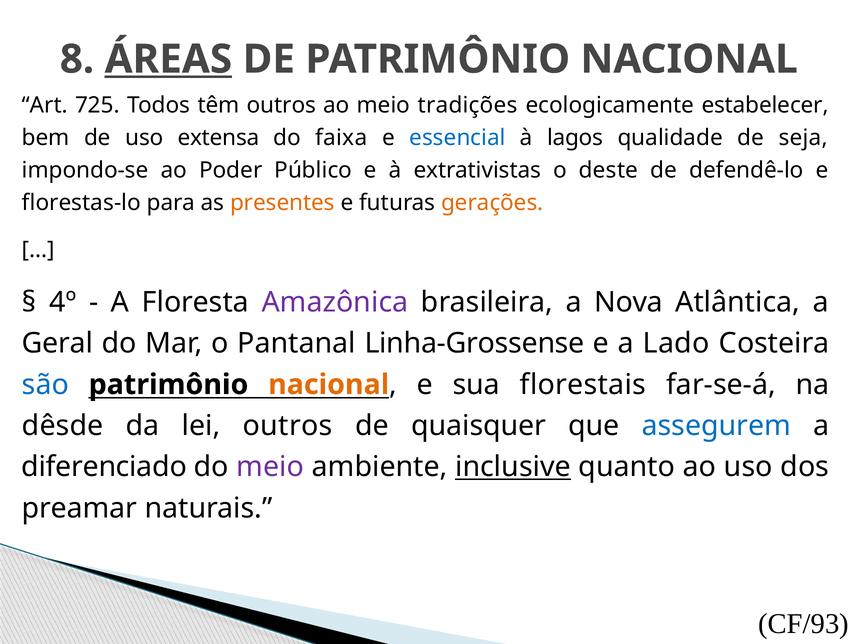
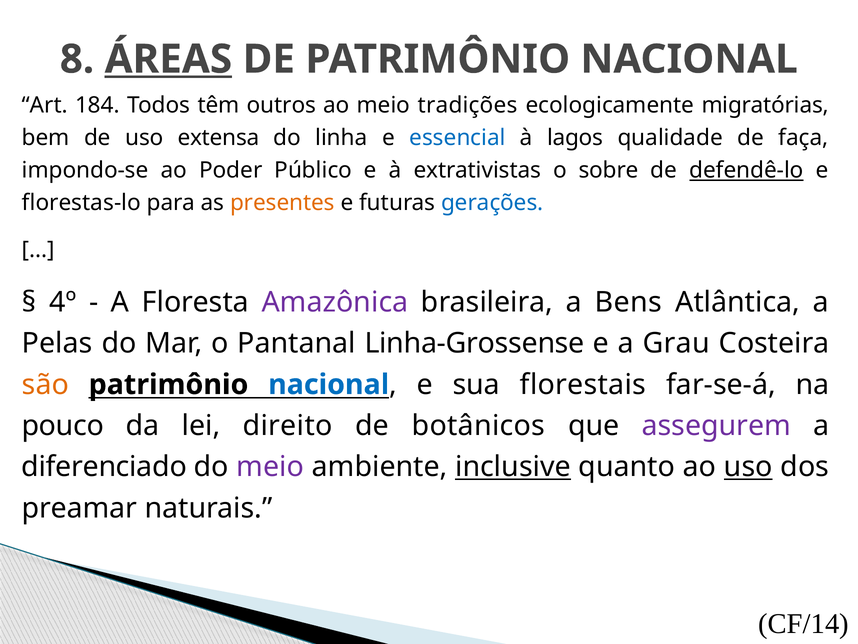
725: 725 -> 184
estabelecer: estabelecer -> migratórias
faixa: faixa -> linha
seja: seja -> faça
deste: deste -> sobre
defendê-lo underline: none -> present
gerações colour: orange -> blue
Nova: Nova -> Bens
Geral: Geral -> Pelas
Lado: Lado -> Grau
são colour: blue -> orange
nacional at (329, 384) colour: orange -> blue
dêsde: dêsde -> pouco
lei outros: outros -> direito
quaisquer: quaisquer -> botânicos
assegurem colour: blue -> purple
uso at (748, 467) underline: none -> present
CF/93: CF/93 -> CF/14
